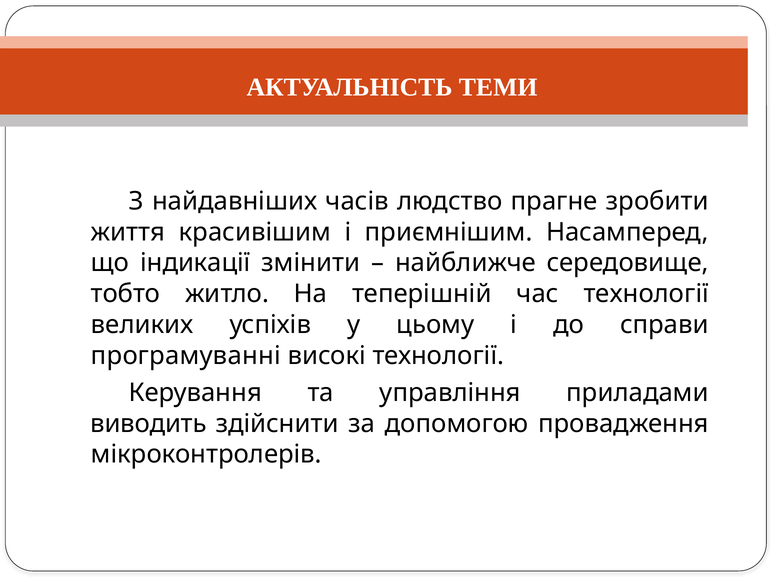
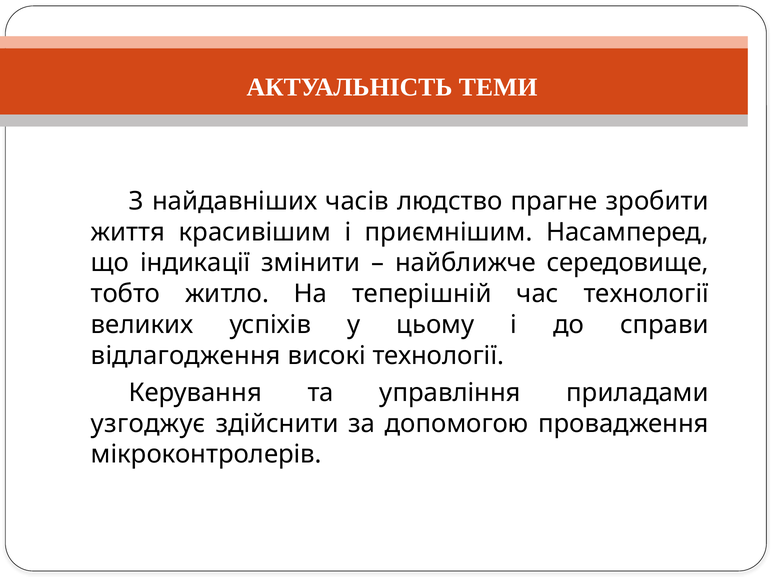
програмуванні: програмуванні -> відлагодження
виводить: виводить -> узгоджує
